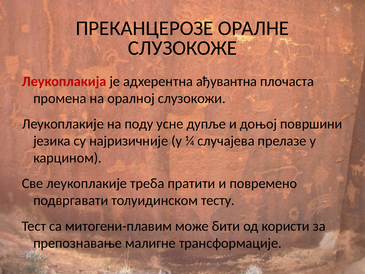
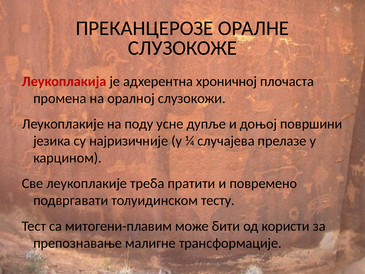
ађувантна: ађувантна -> хроничној
